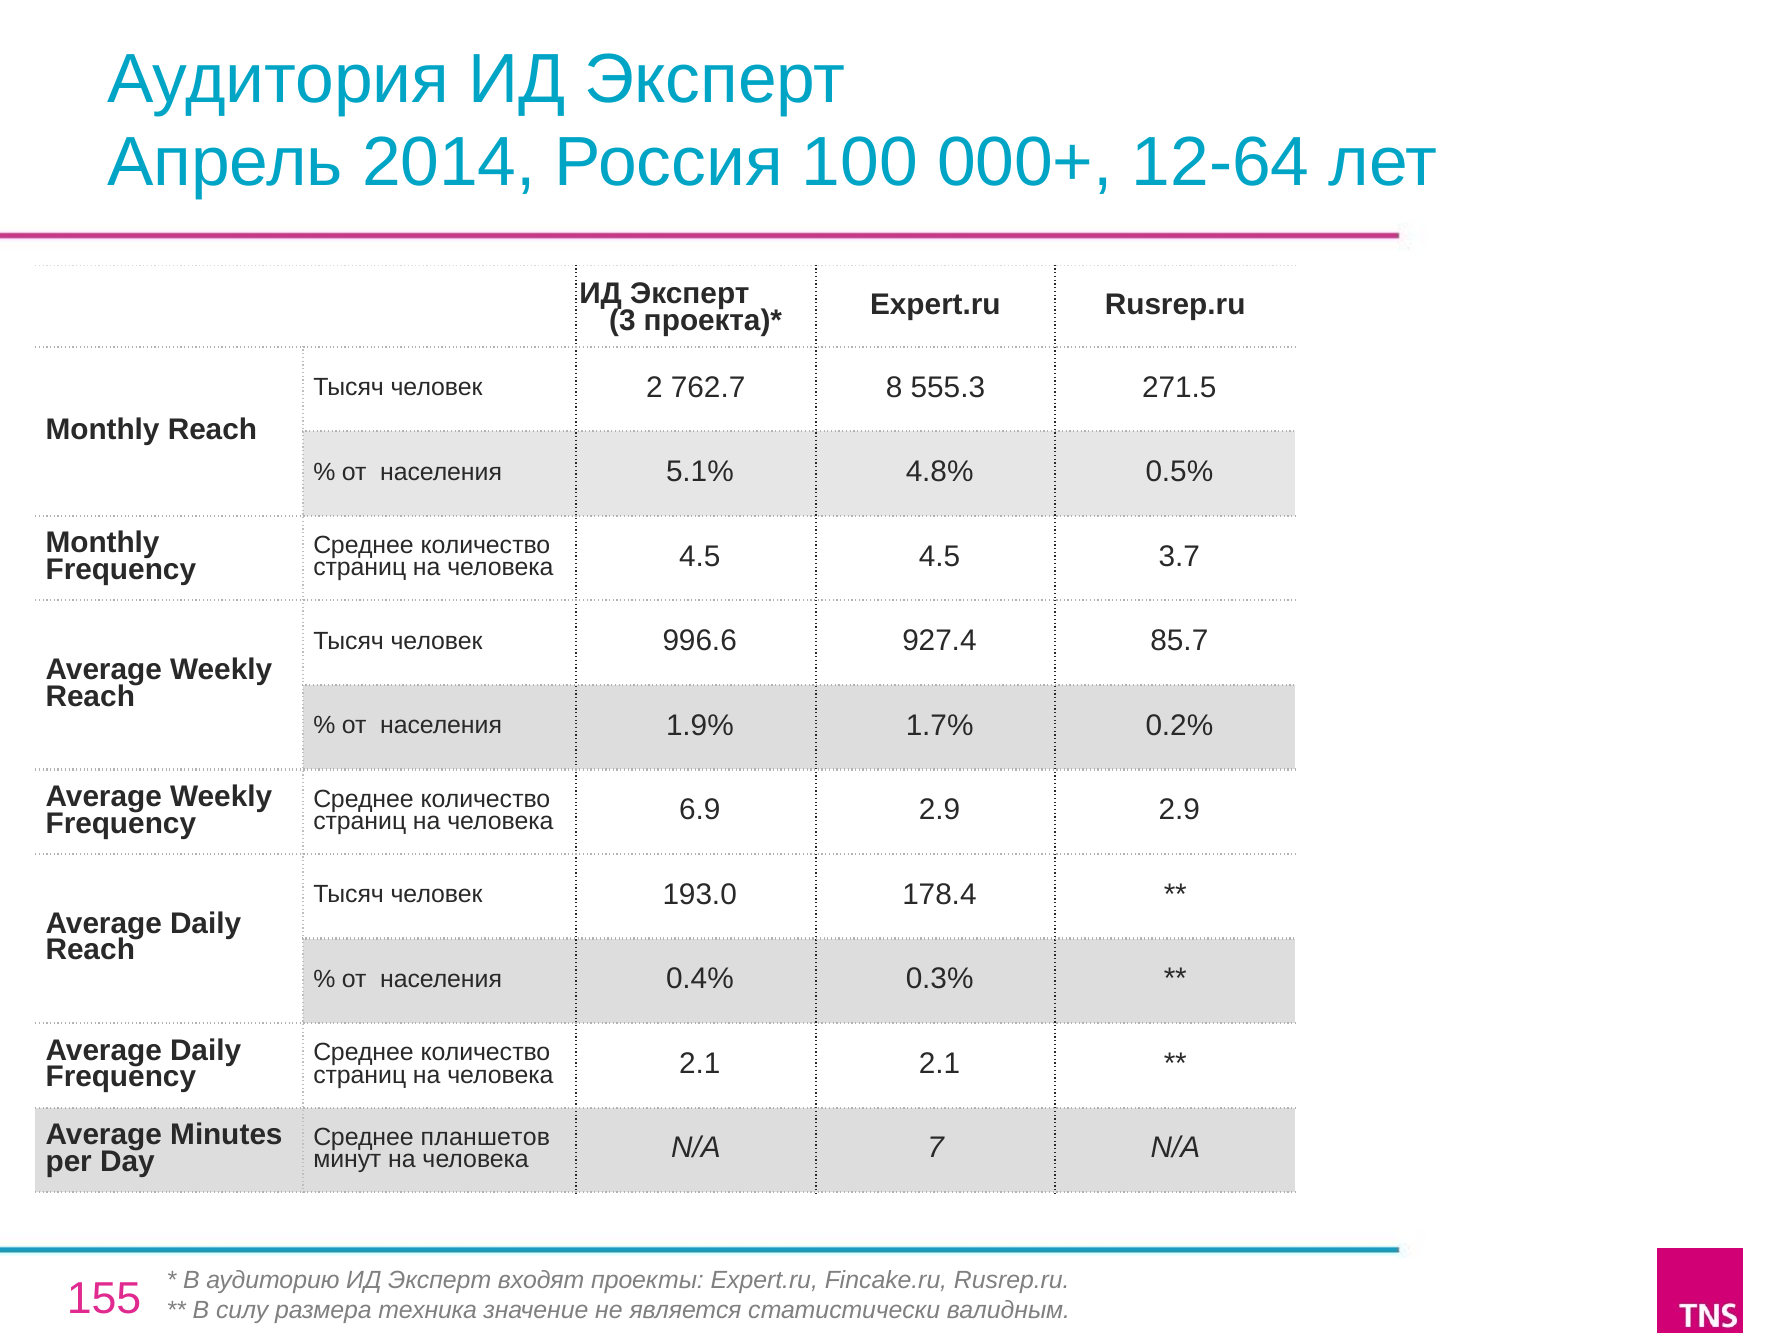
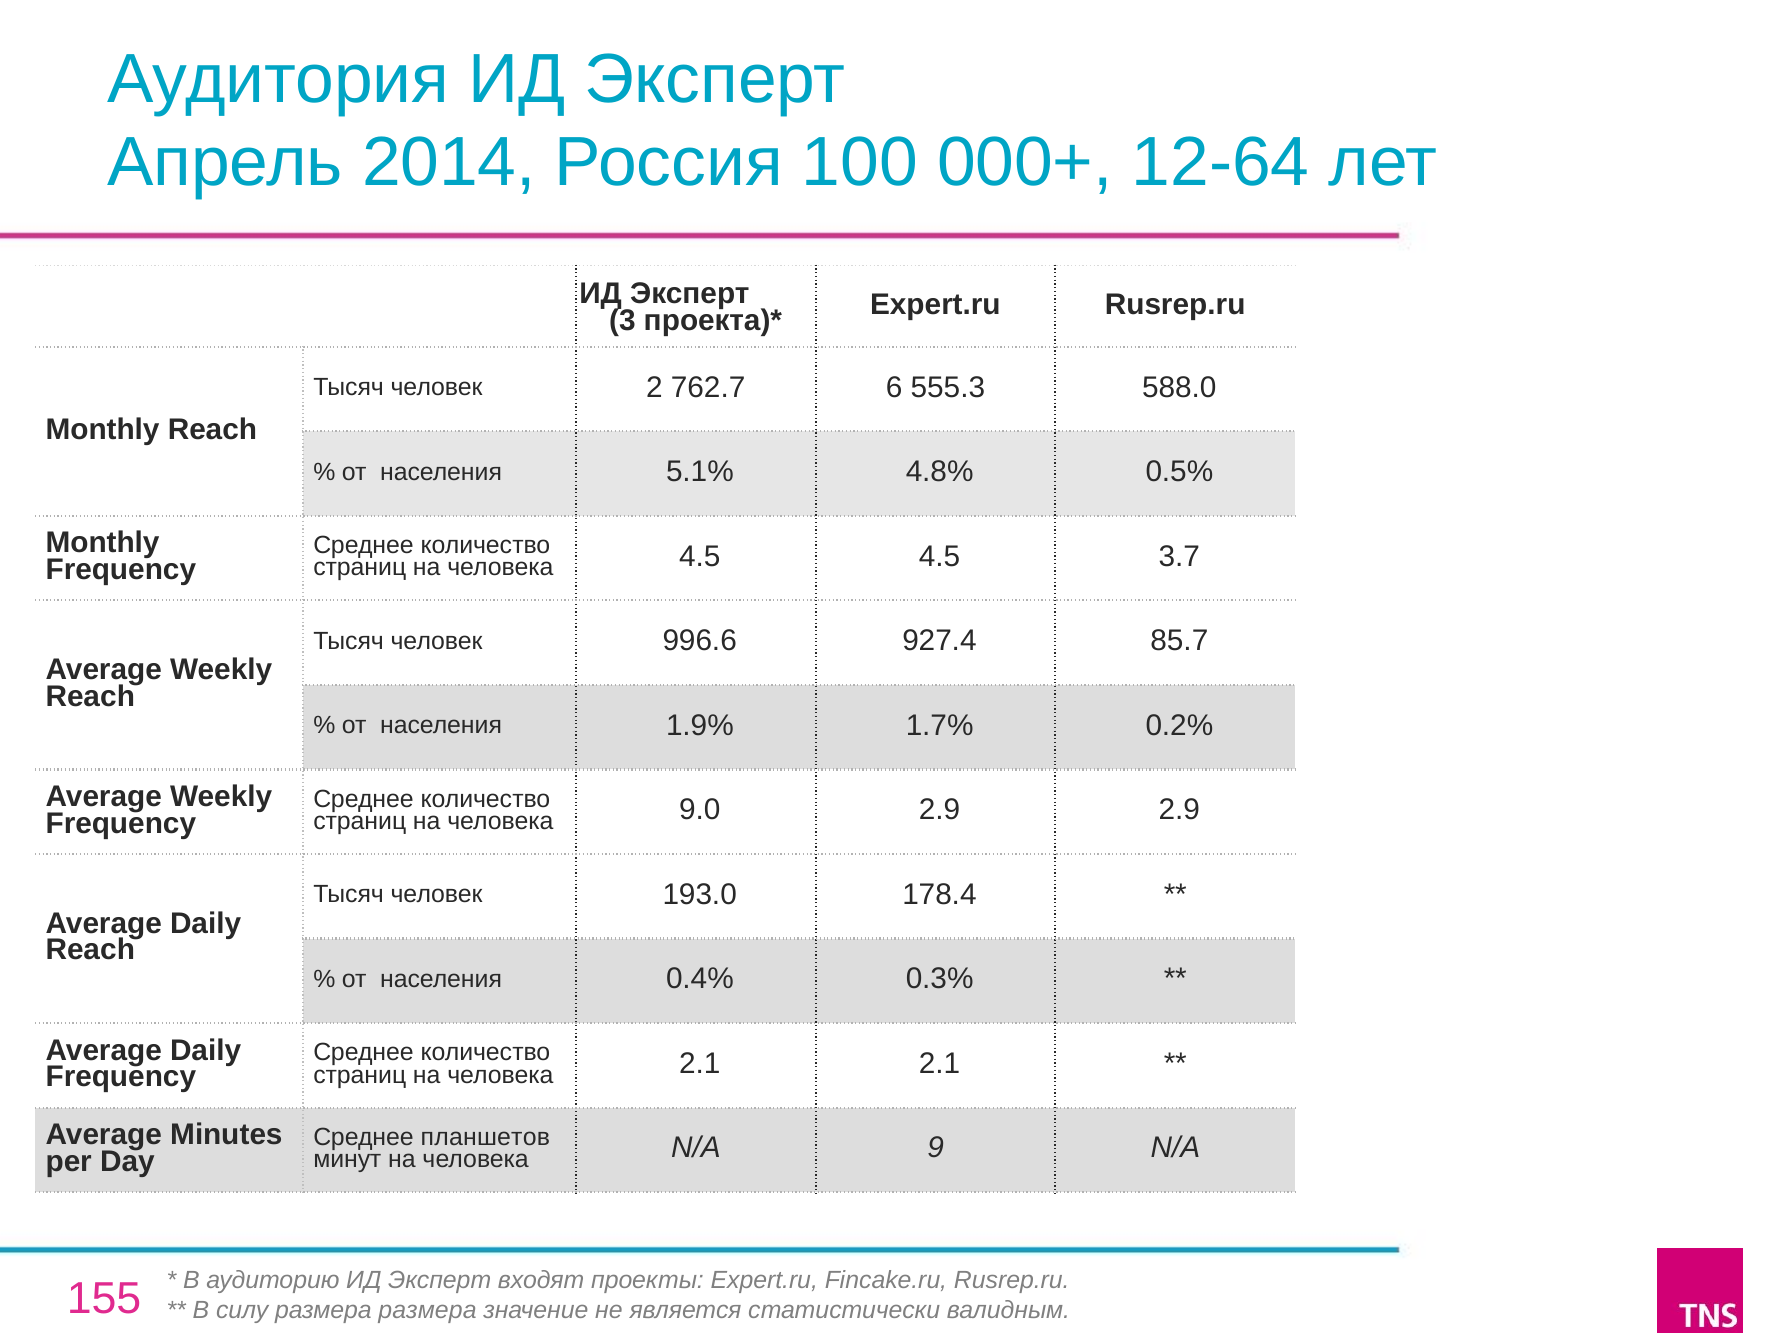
8: 8 -> 6
271.5: 271.5 -> 588.0
6.9: 6.9 -> 9.0
7: 7 -> 9
размера техника: техника -> размера
